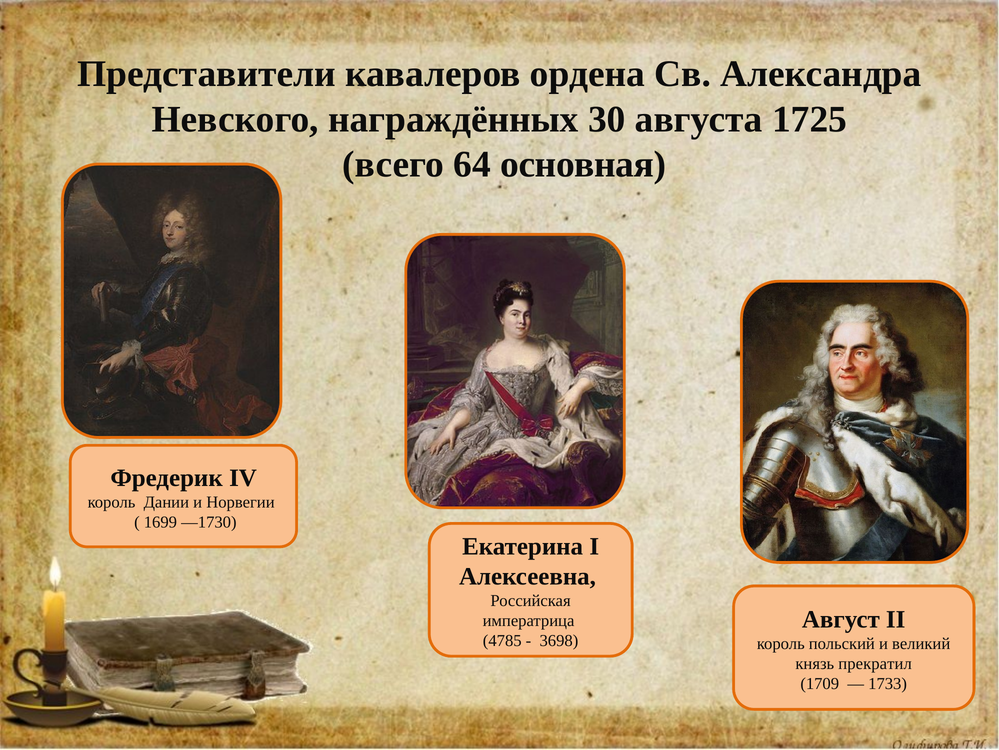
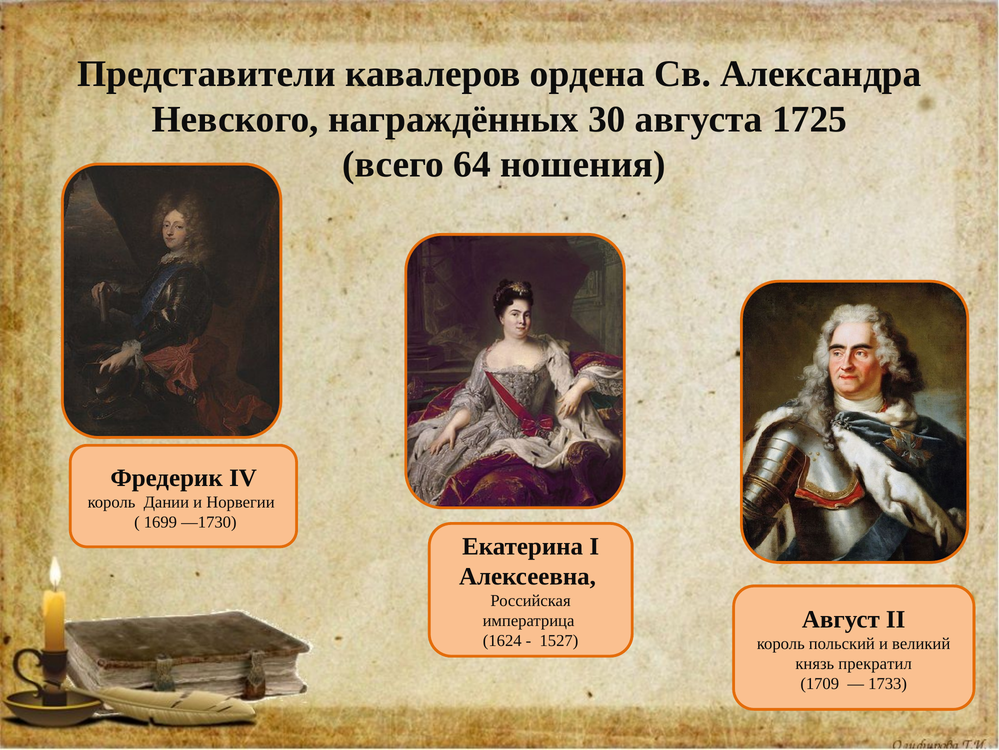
основная: основная -> ношения
4785: 4785 -> 1624
3698: 3698 -> 1527
